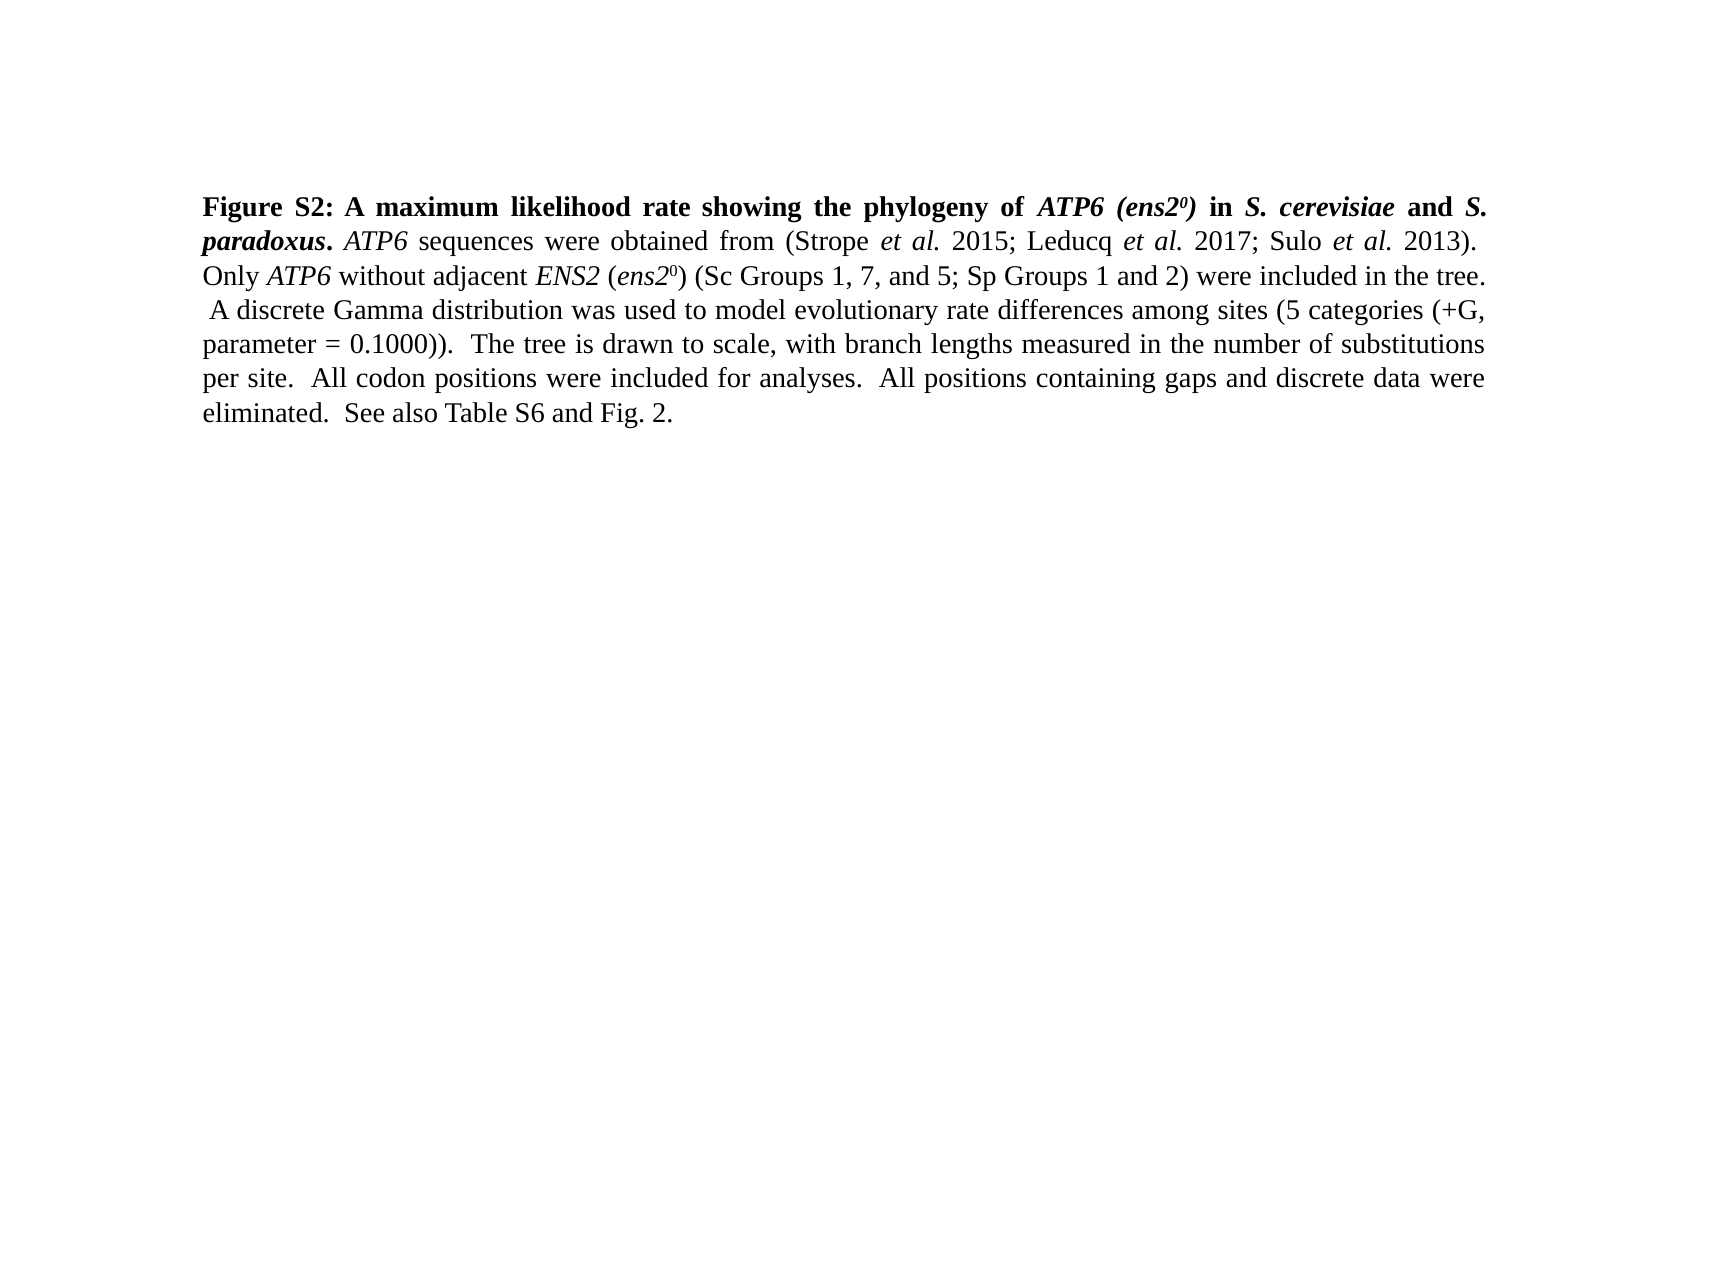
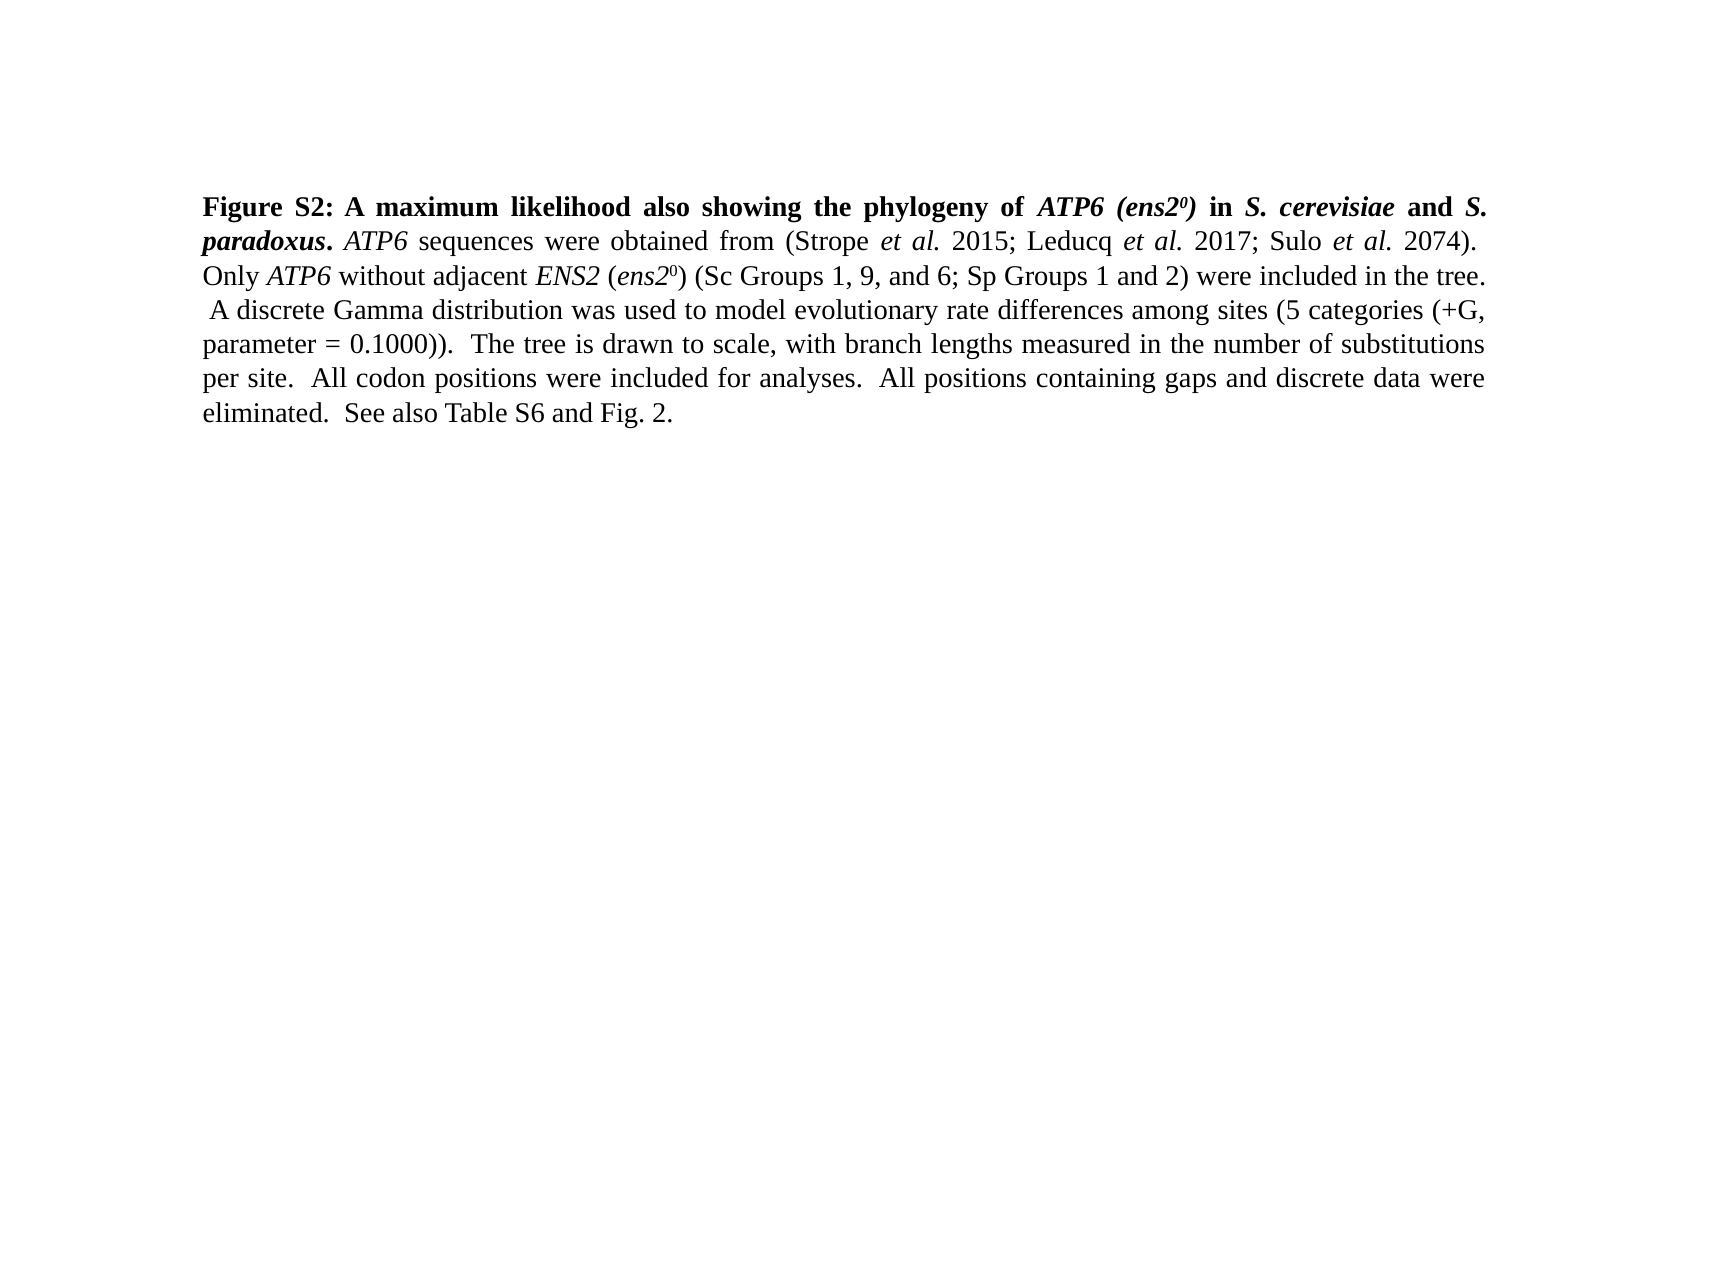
likelihood rate: rate -> also
2013: 2013 -> 2074
7: 7 -> 9
and 5: 5 -> 6
